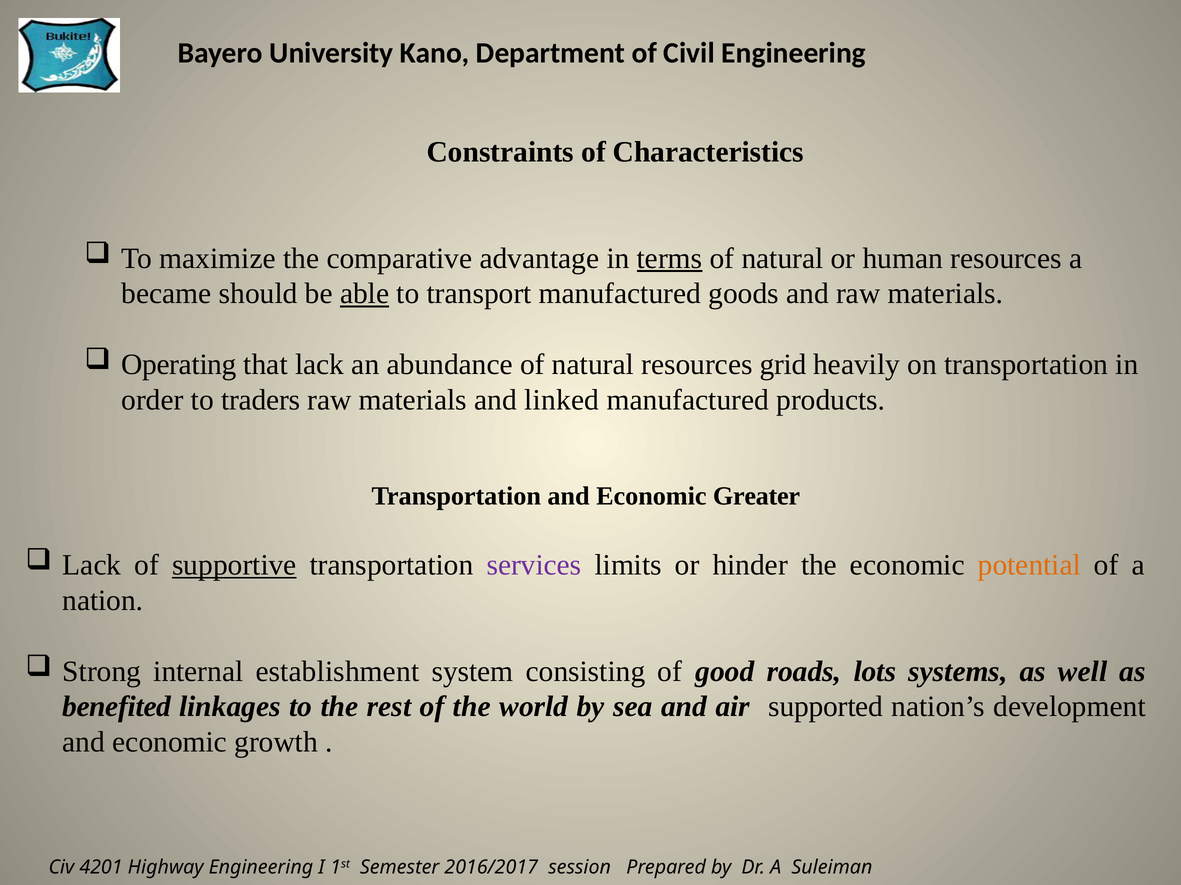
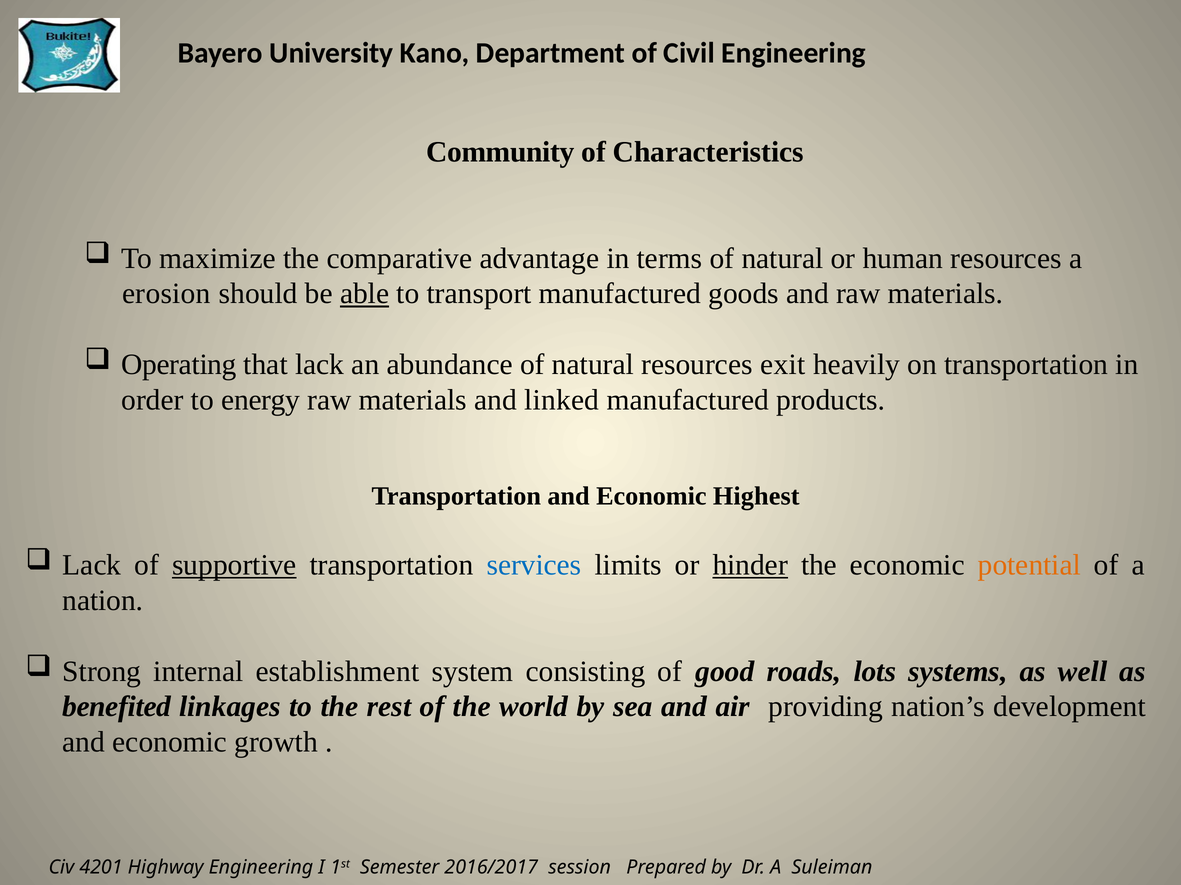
Constraints: Constraints -> Community
terms underline: present -> none
became: became -> erosion
grid: grid -> exit
traders: traders -> energy
Greater: Greater -> Highest
services colour: purple -> blue
hinder underline: none -> present
supported: supported -> providing
